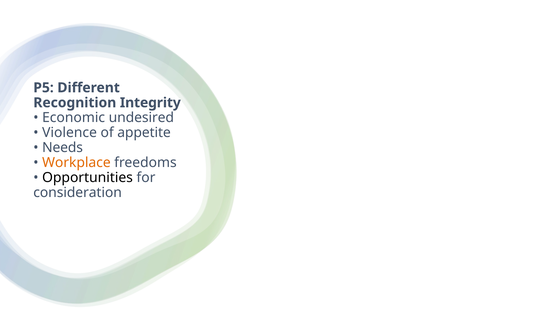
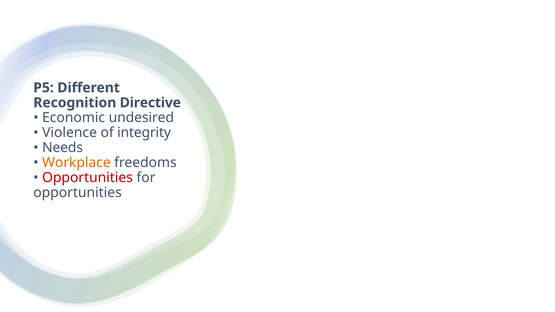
Integrity: Integrity -> Directive
appetite: appetite -> integrity
Opportunities at (88, 178) colour: black -> red
consideration at (78, 193): consideration -> opportunities
